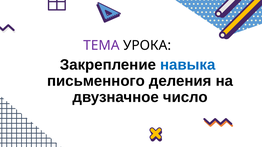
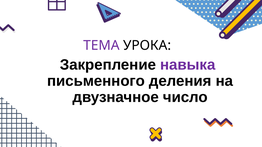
навыка colour: blue -> purple
